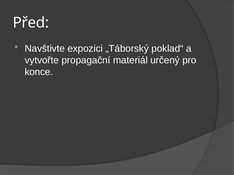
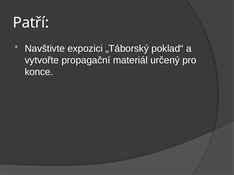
Před: Před -> Patří
